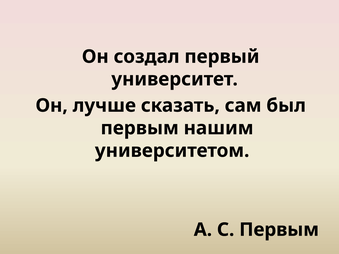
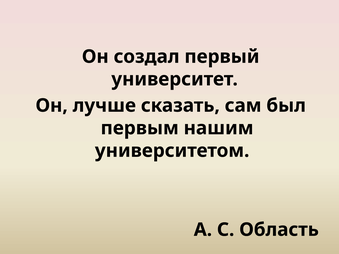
С Первым: Первым -> Область
